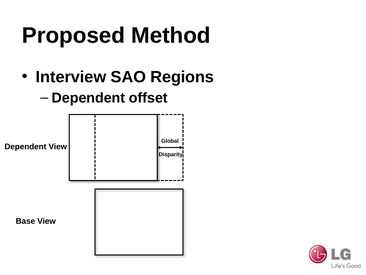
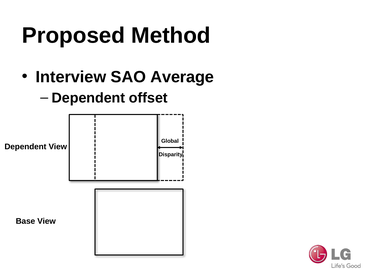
Regions: Regions -> Average
